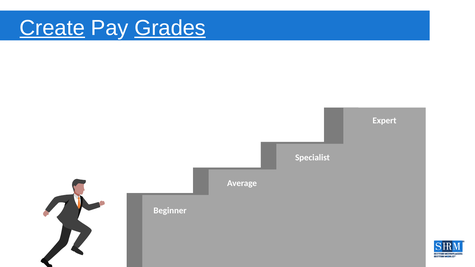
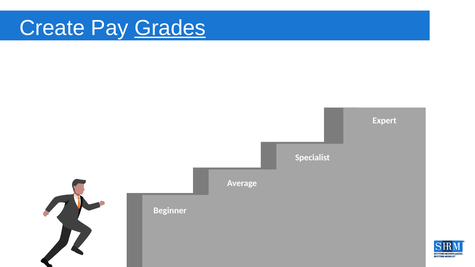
Create underline: present -> none
